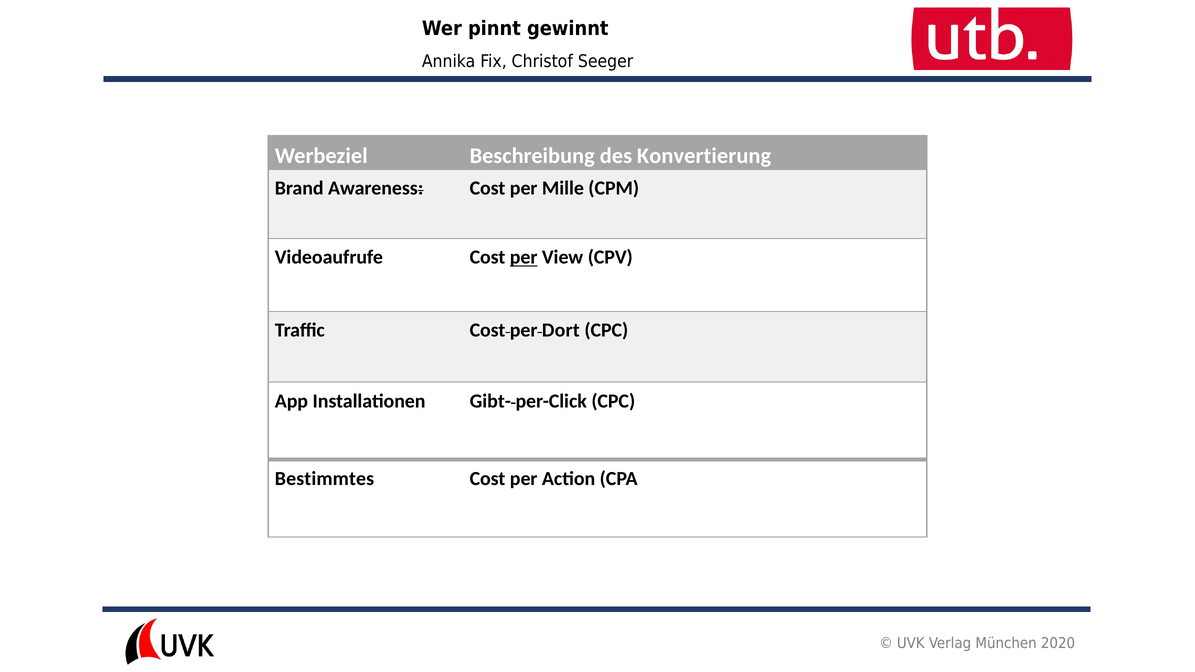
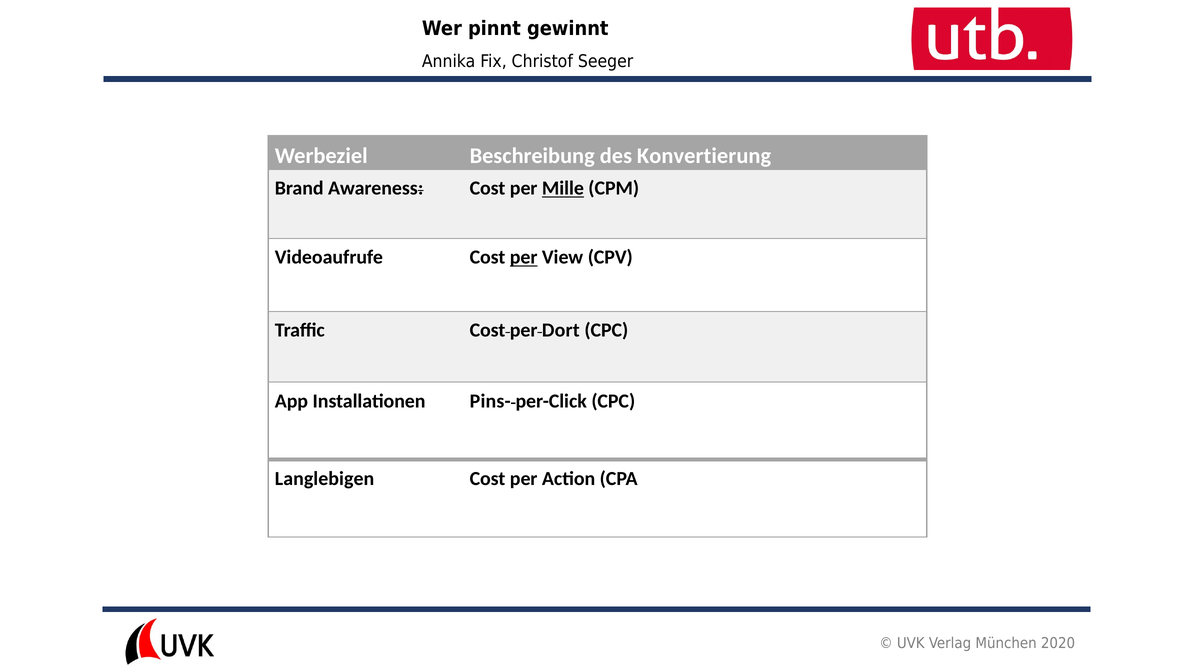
Mille underline: none -> present
Gibt-: Gibt- -> Pins-
Bestimmtes: Bestimmtes -> Langlebigen
